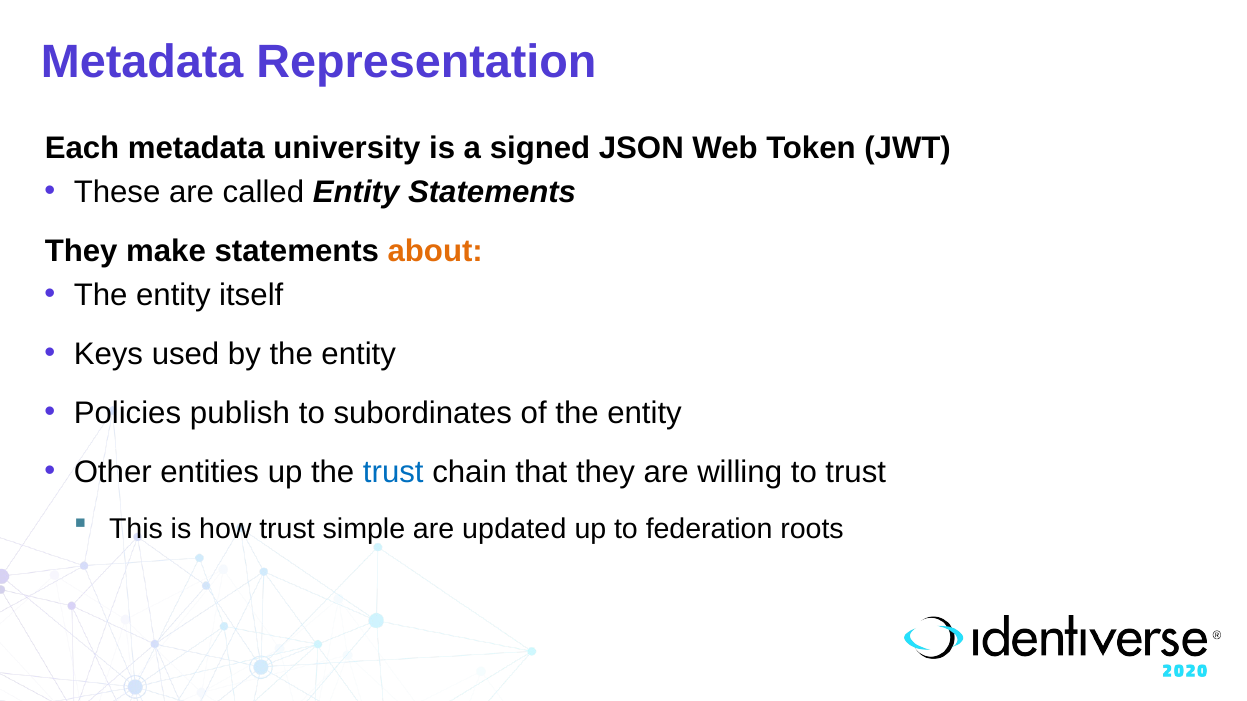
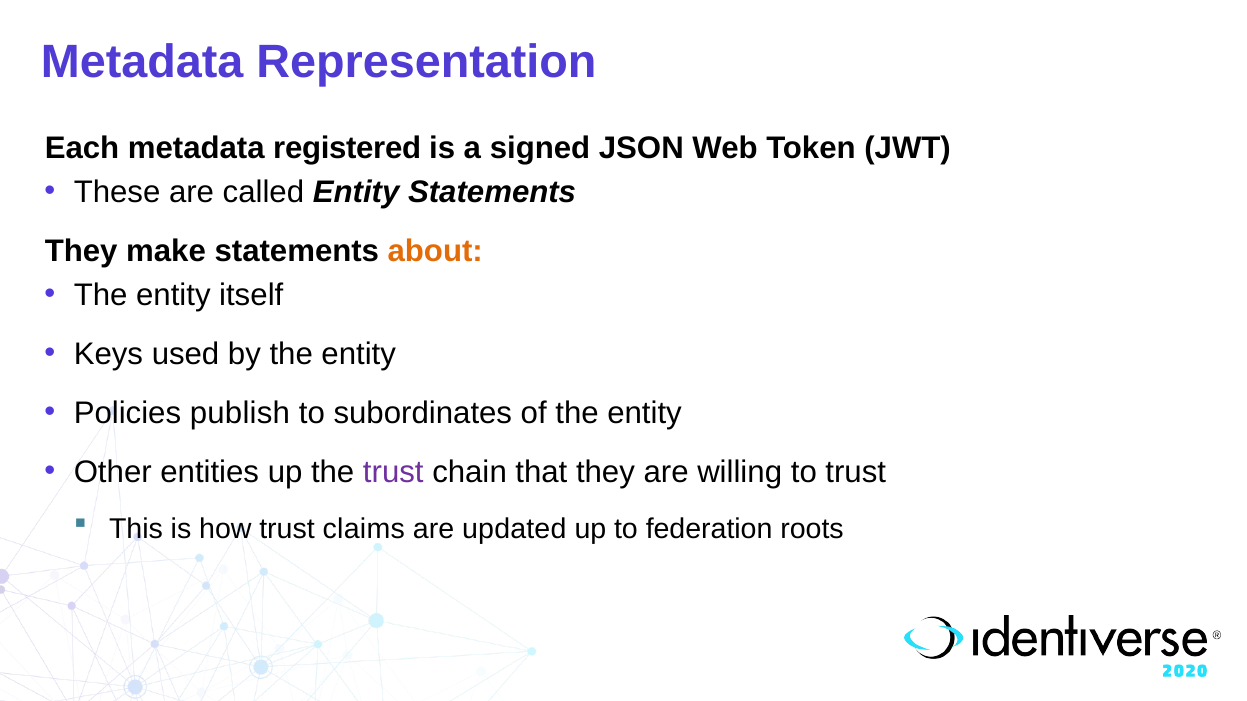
university: university -> registered
trust at (393, 473) colour: blue -> purple
simple: simple -> claims
